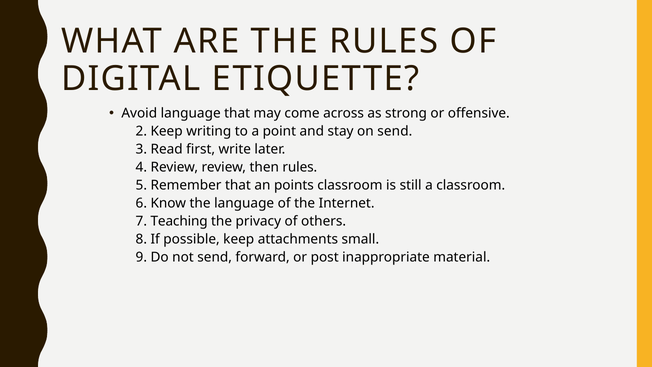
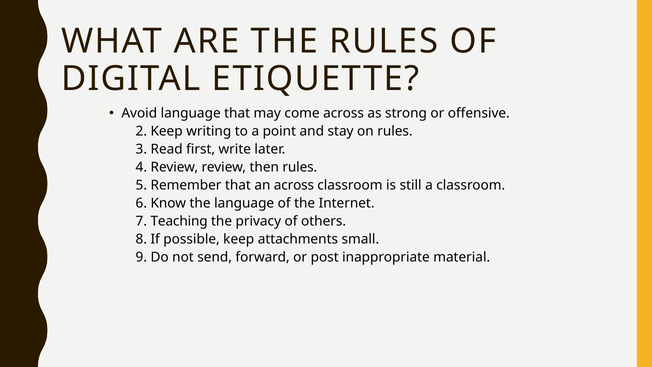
on send: send -> rules
an points: points -> across
